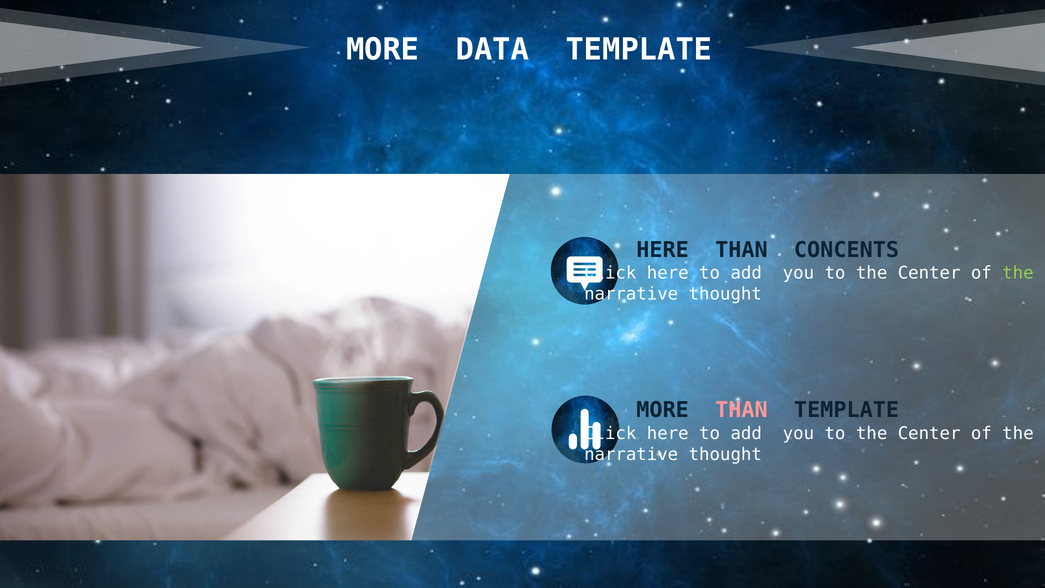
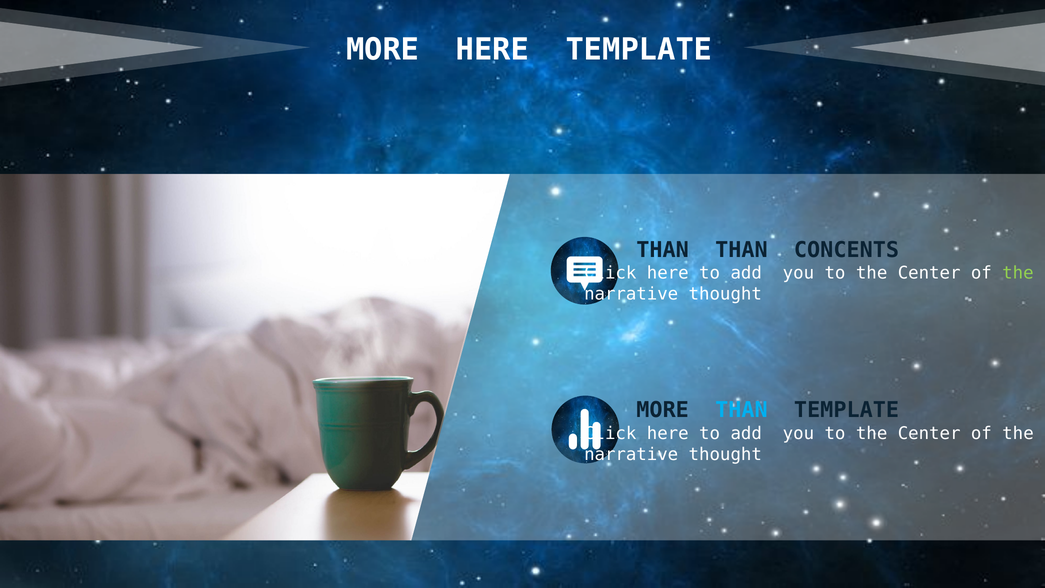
MORE DATA: DATA -> HERE
HERE at (663, 250): HERE -> THAN
THAN at (741, 410) colour: pink -> light blue
